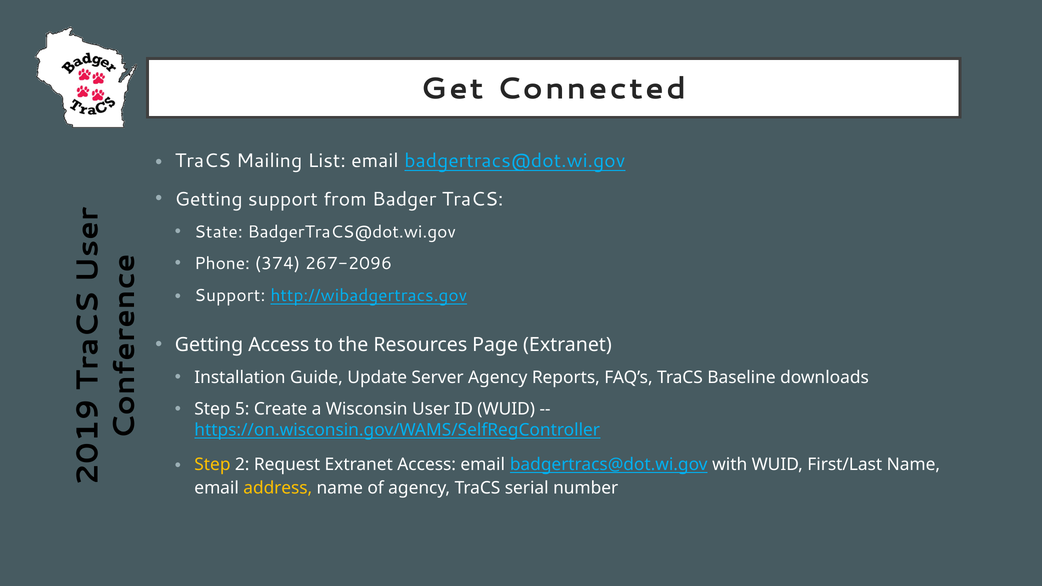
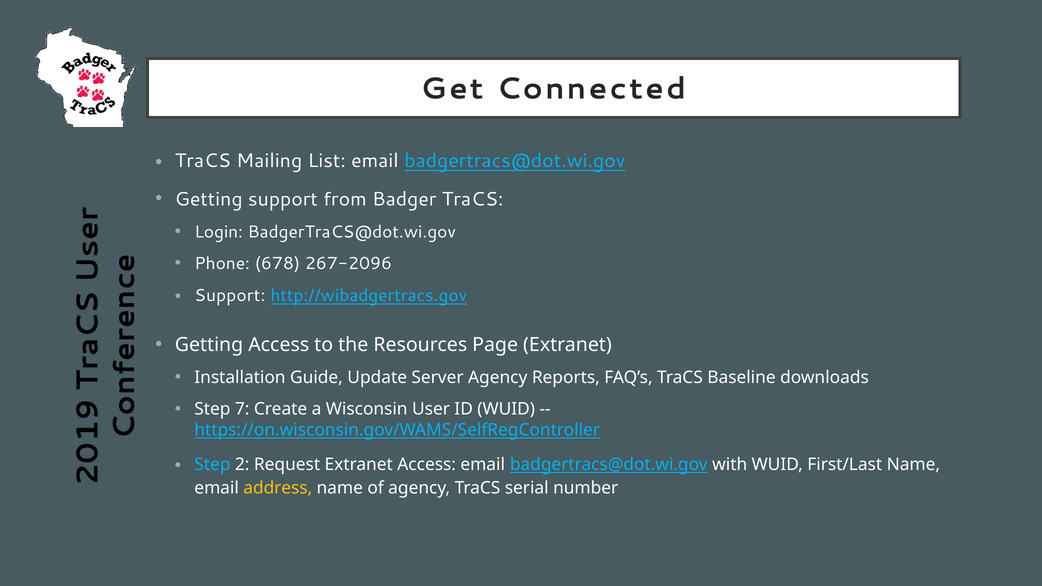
State: State -> Login
374: 374 -> 678
5: 5 -> 7
Step at (212, 465) colour: yellow -> light blue
